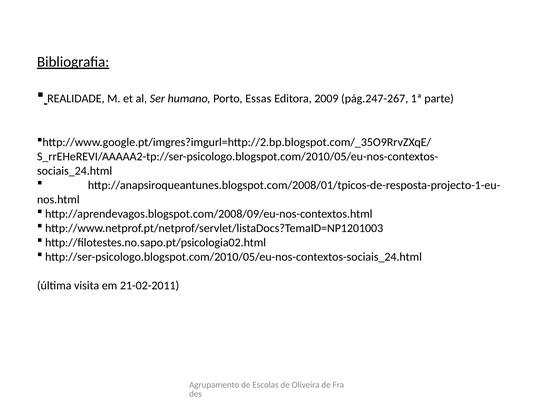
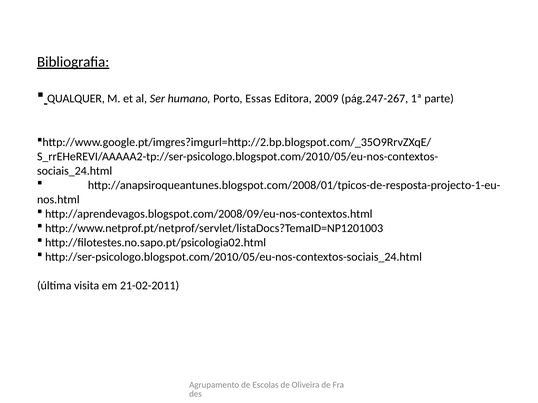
REALIDADE: REALIDADE -> QUALQUER
